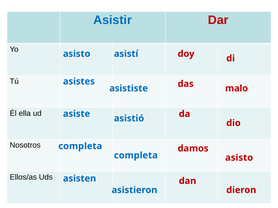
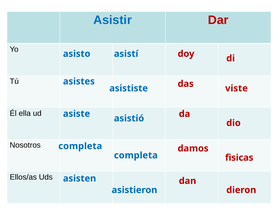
malo: malo -> viste
asisto at (239, 158): asisto -> fisicas
